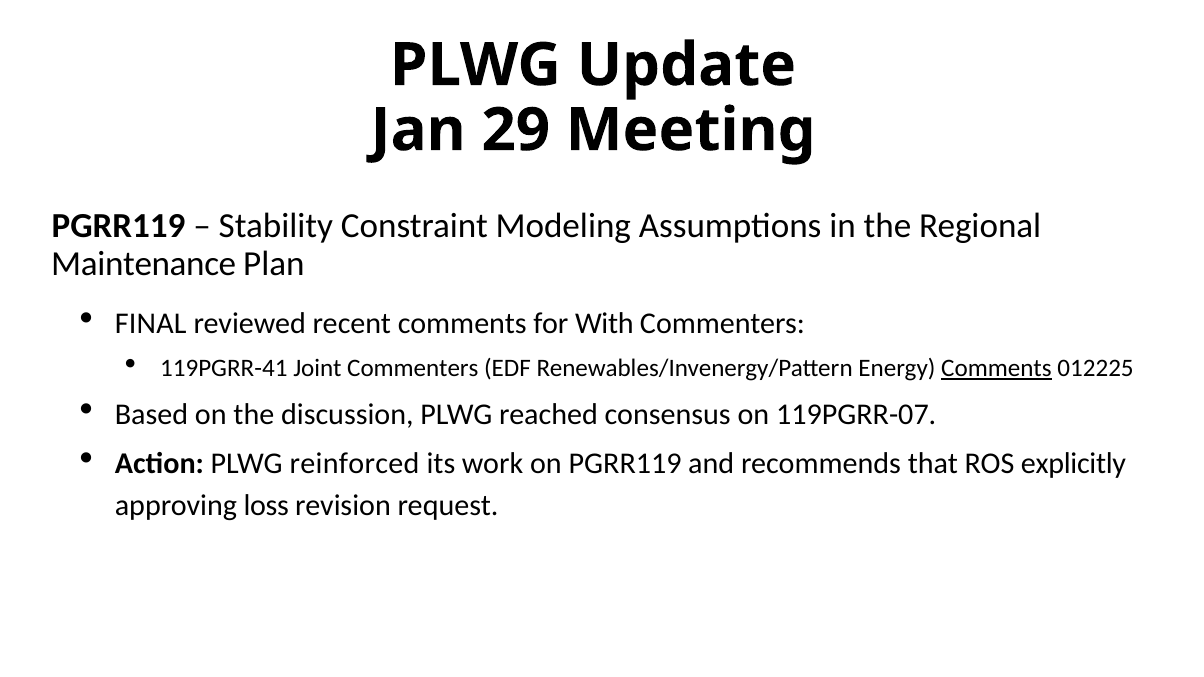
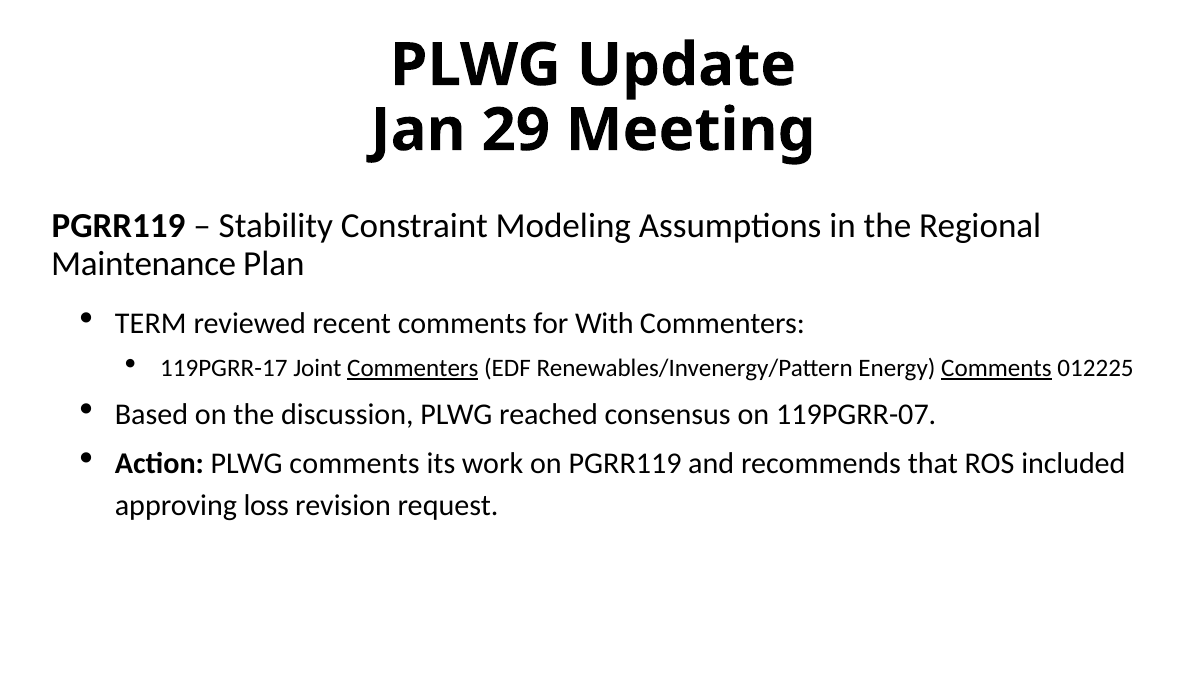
FINAL: FINAL -> TERM
119PGRR-41: 119PGRR-41 -> 119PGRR-17
Commenters at (413, 368) underline: none -> present
PLWG reinforced: reinforced -> comments
explicitly: explicitly -> included
